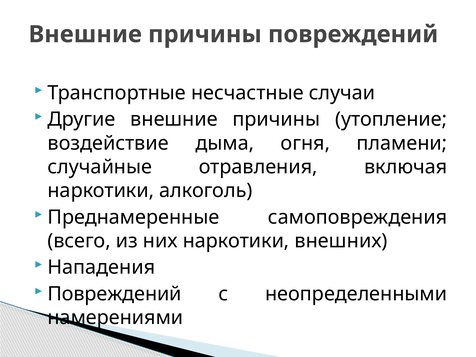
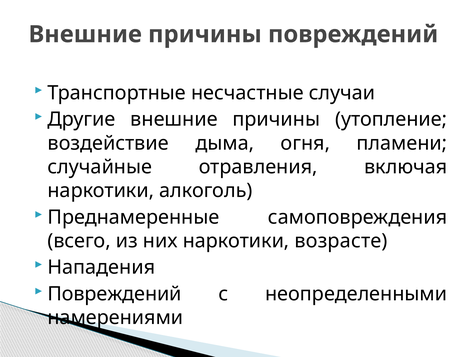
внешних: внешних -> возрасте
